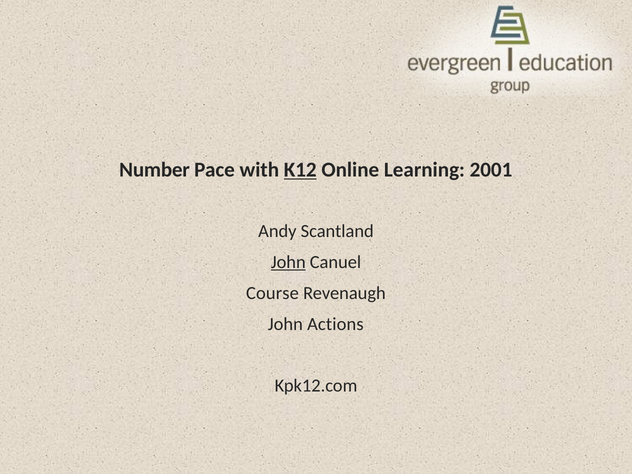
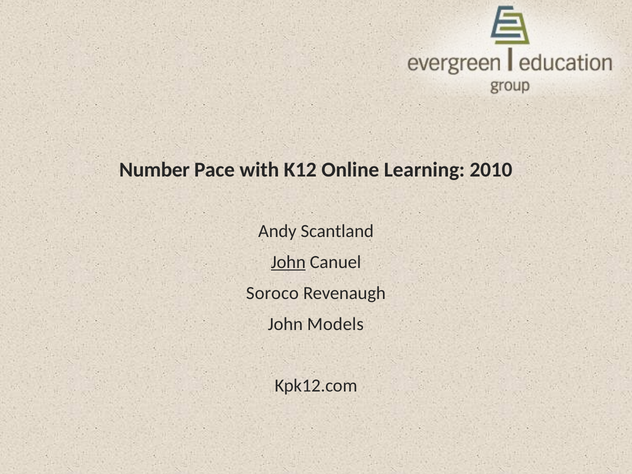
K12 underline: present -> none
2001: 2001 -> 2010
Course: Course -> Soroco
Actions: Actions -> Models
